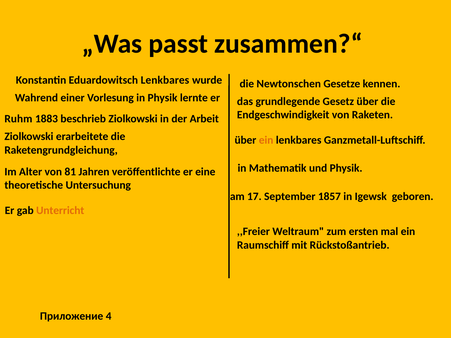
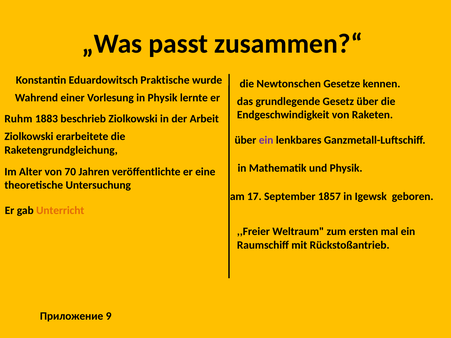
Eduardowitsch Lenkbares: Lenkbares -> Praktische
ein at (266, 140) colour: orange -> purple
81: 81 -> 70
4: 4 -> 9
